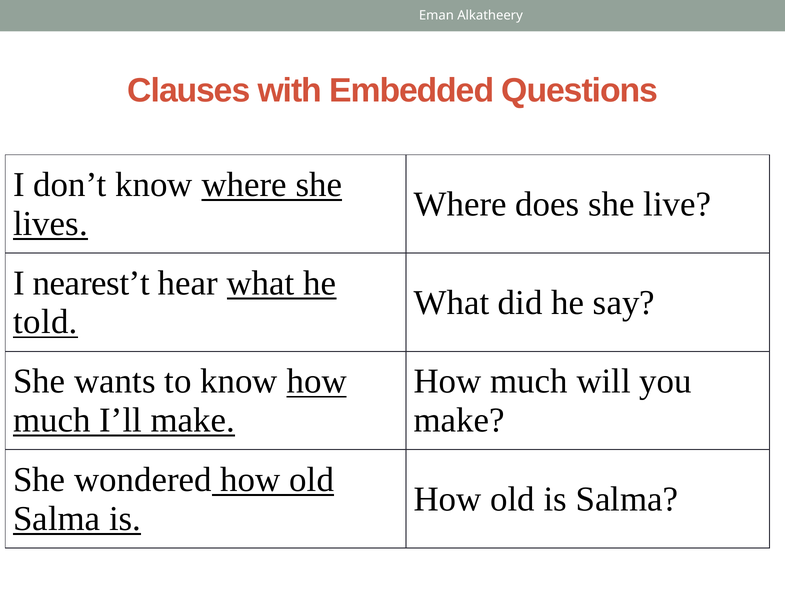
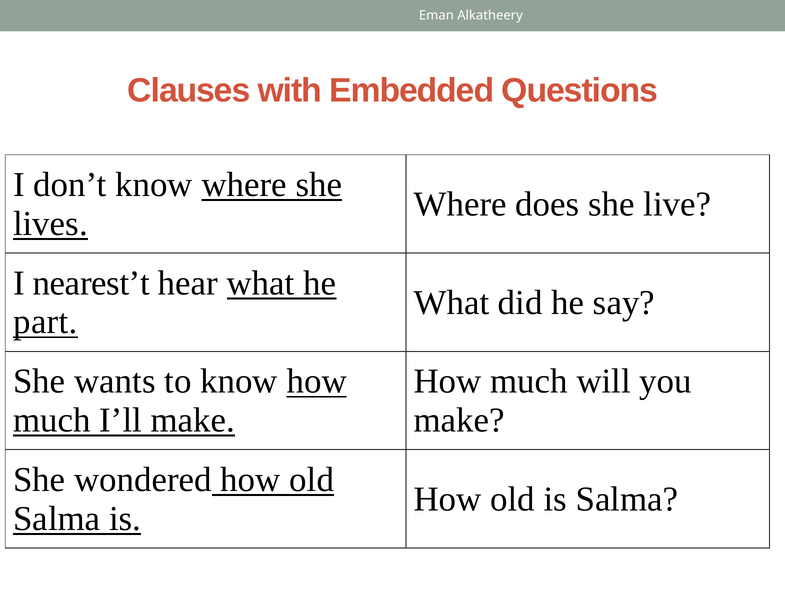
told: told -> part
